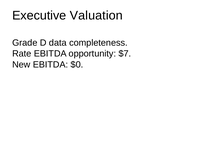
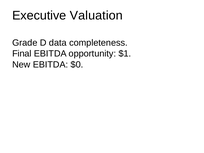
Rate: Rate -> Final
$7: $7 -> $1
